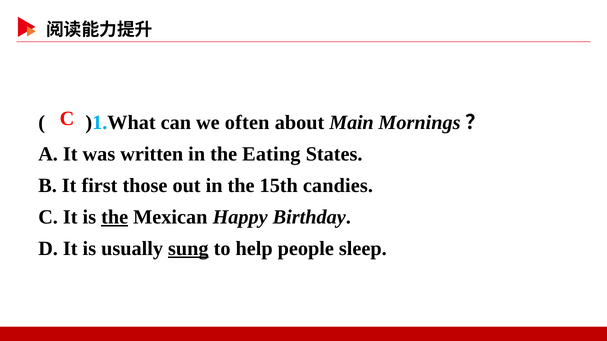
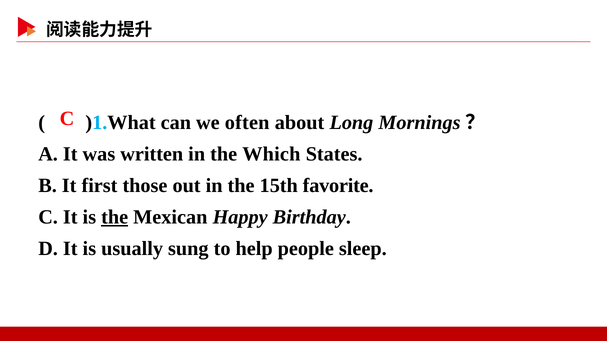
Main: Main -> Long
Eating: Eating -> Which
candies: candies -> favorite
sung underline: present -> none
